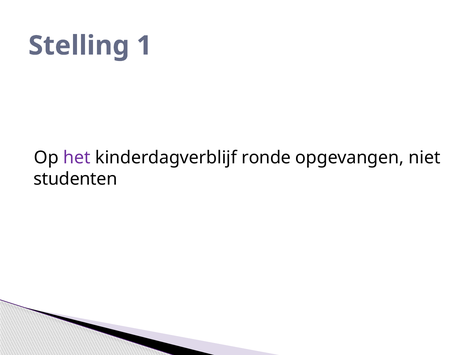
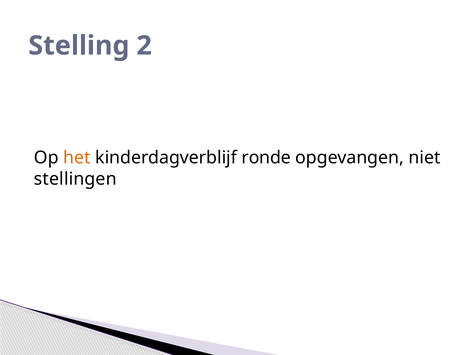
1: 1 -> 2
het colour: purple -> orange
studenten: studenten -> stellingen
